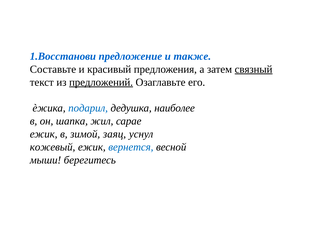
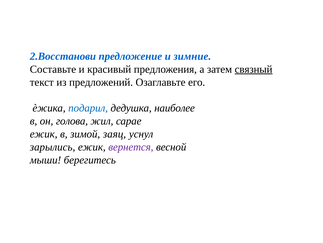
1.Восстанови: 1.Восстанови -> 2.Восстанови
также: также -> зимние
предложений underline: present -> none
шапка: шапка -> голова
кожевый: кожевый -> зарылись
вернется colour: blue -> purple
